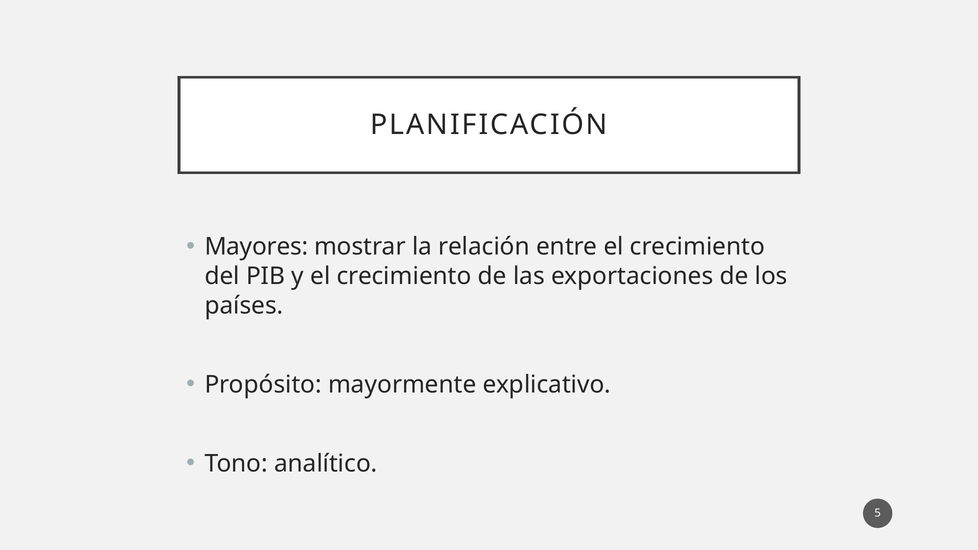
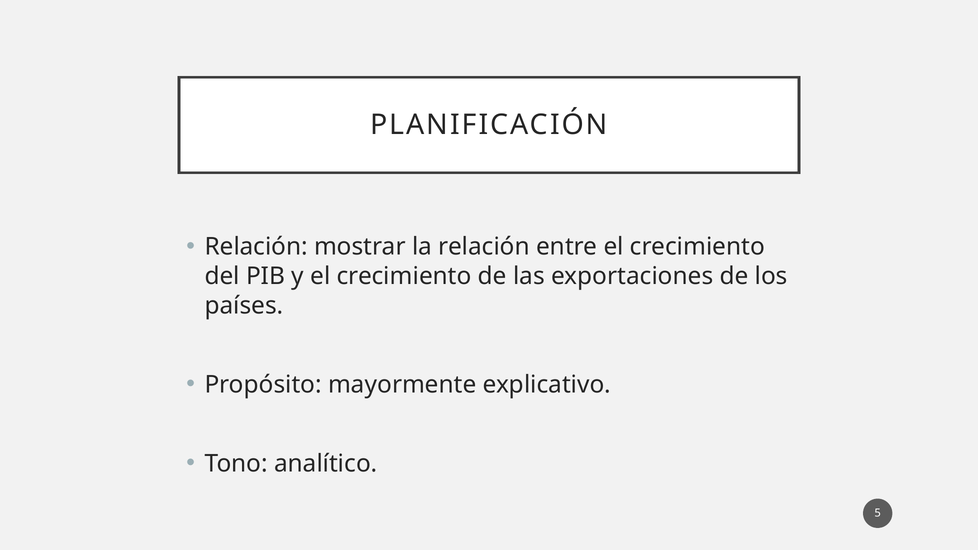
Mayores at (256, 247): Mayores -> Relación
